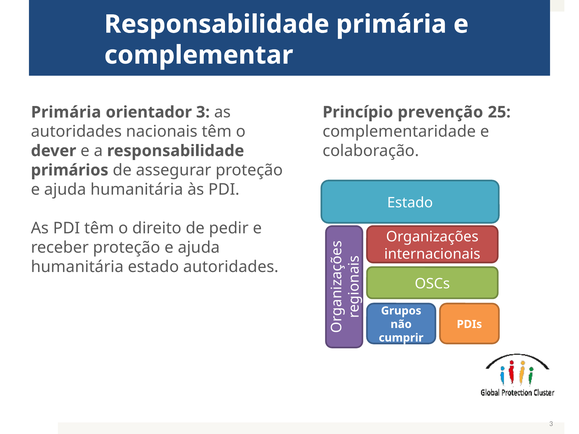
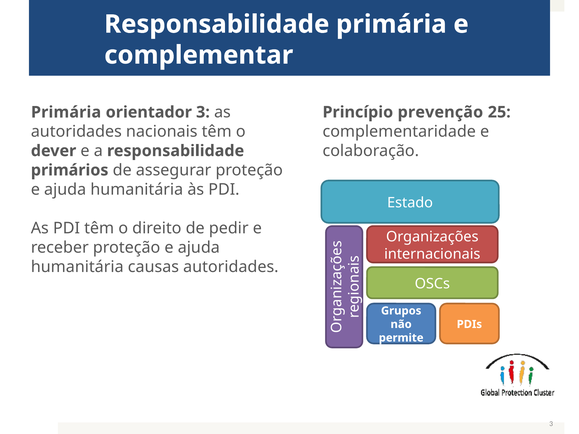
humanitária estado: estado -> causas
cumprir: cumprir -> permite
